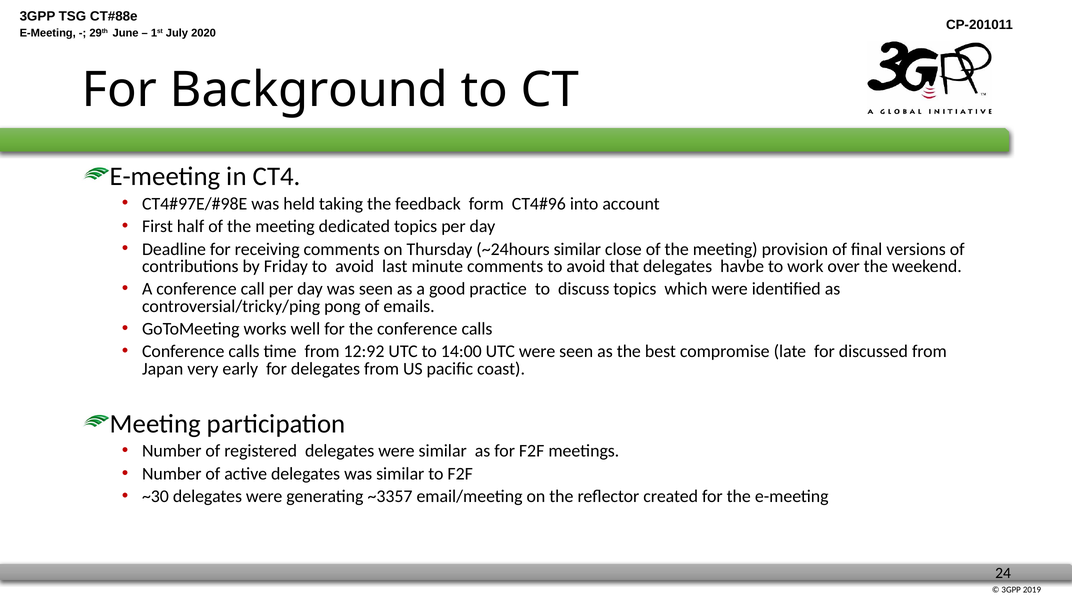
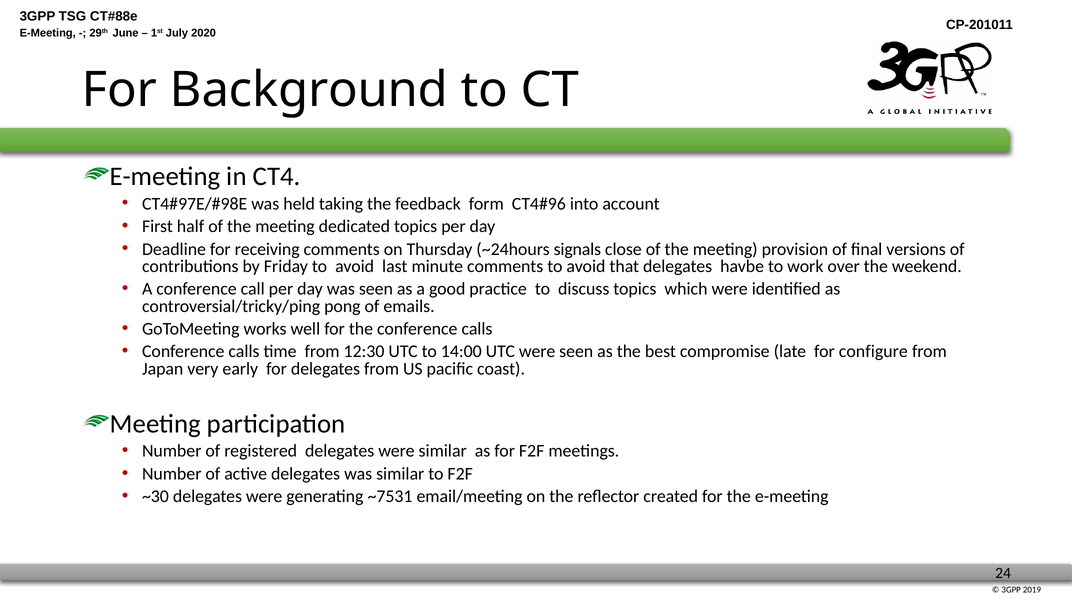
~24hours similar: similar -> signals
12:92: 12:92 -> 12:30
discussed: discussed -> configure
~3357: ~3357 -> ~7531
